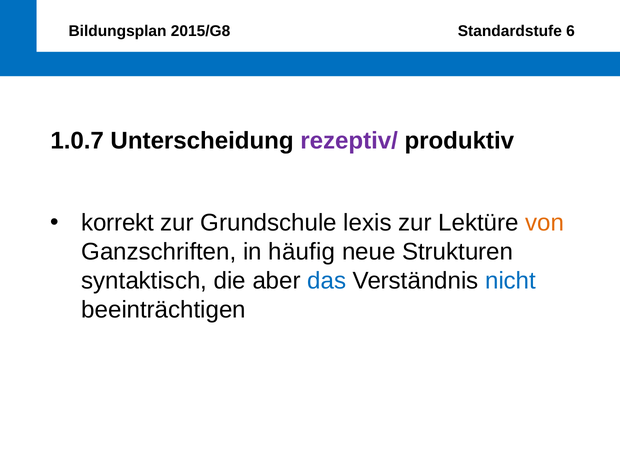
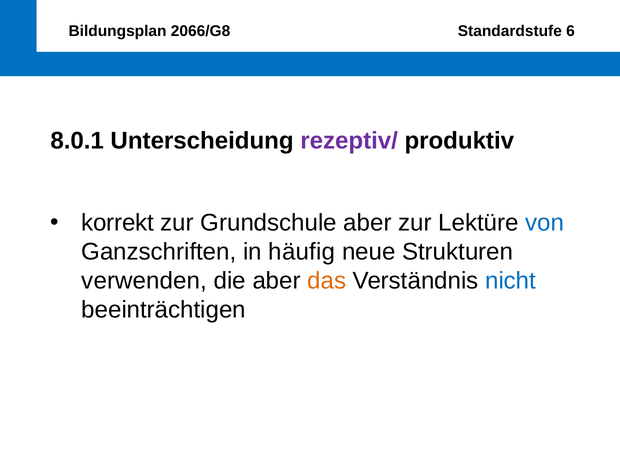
2015/G8: 2015/G8 -> 2066/G8
1.0.7: 1.0.7 -> 8.0.1
Grundschule lexis: lexis -> aber
von colour: orange -> blue
syntaktisch: syntaktisch -> verwenden
das colour: blue -> orange
